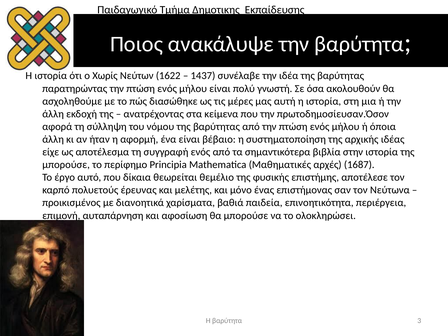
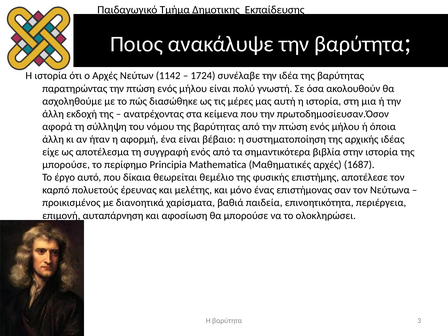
ο Χωρίς: Χωρίς -> Αρχές
1622: 1622 -> 1142
1437: 1437 -> 1724
